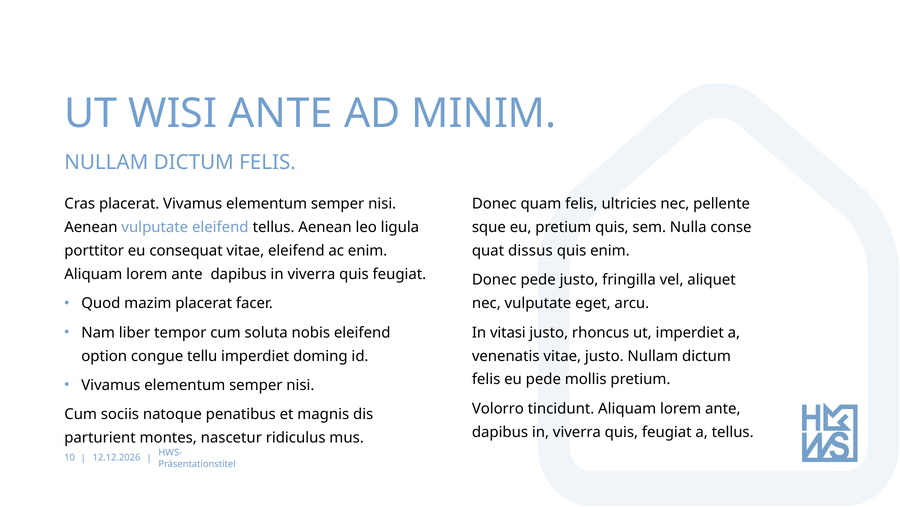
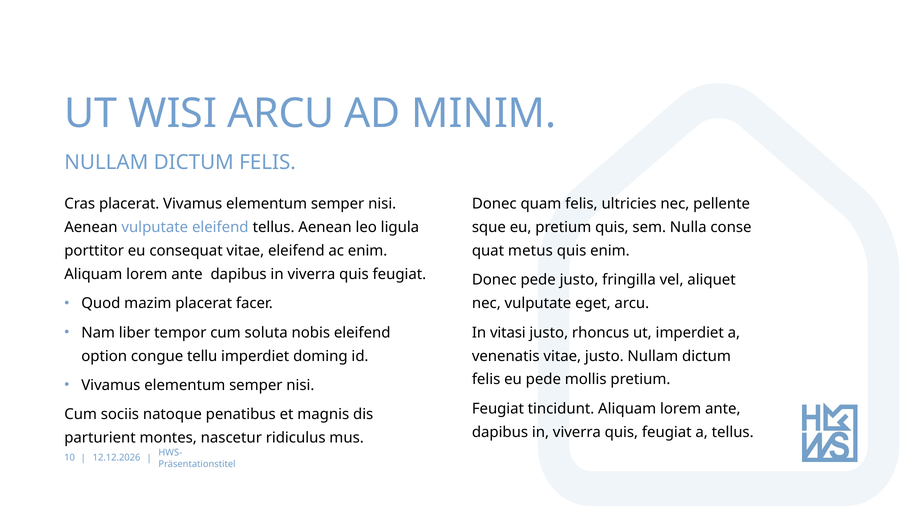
WISI ANTE: ANTE -> ARCU
dissus: dissus -> metus
Volorro at (498, 408): Volorro -> Feugiat
